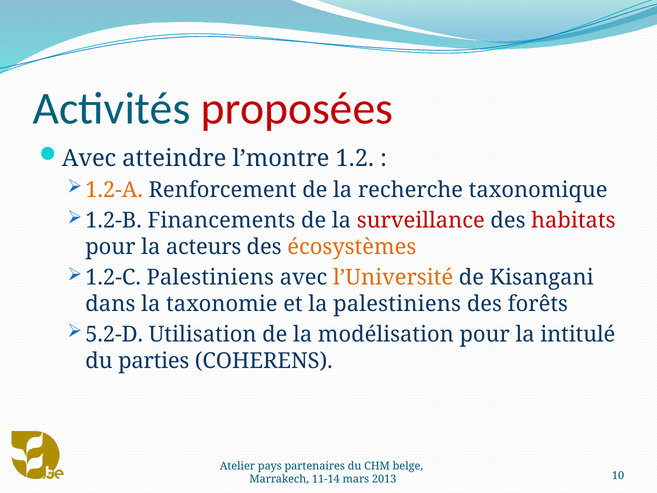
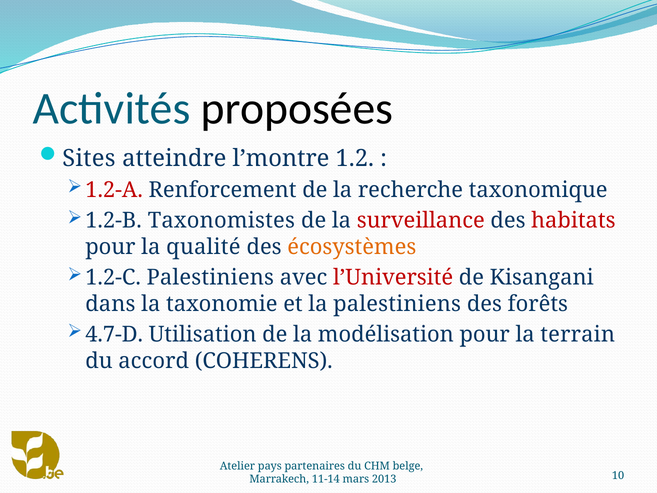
proposées colour: red -> black
Avec at (89, 158): Avec -> Sites
1.2-A colour: orange -> red
Financements: Financements -> Taxonomistes
acteurs: acteurs -> qualité
l’Université colour: orange -> red
5.2-D: 5.2-D -> 4.7-D
intitulé: intitulé -> terrain
parties: parties -> accord
